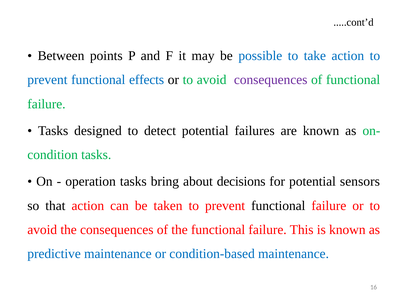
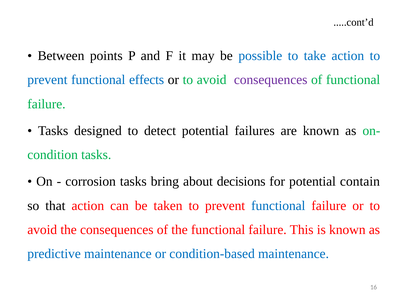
operation: operation -> corrosion
sensors: sensors -> contain
functional at (278, 205) colour: black -> blue
